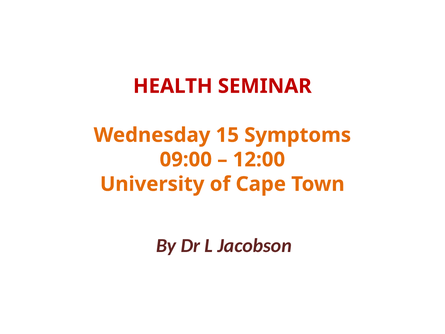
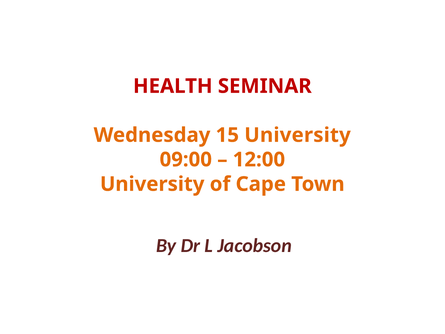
15 Symptoms: Symptoms -> University
